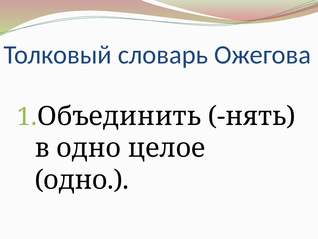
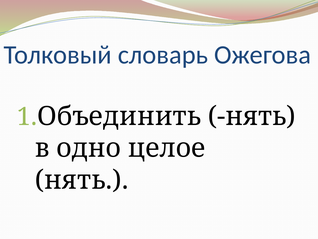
одно at (82, 180): одно -> нять
